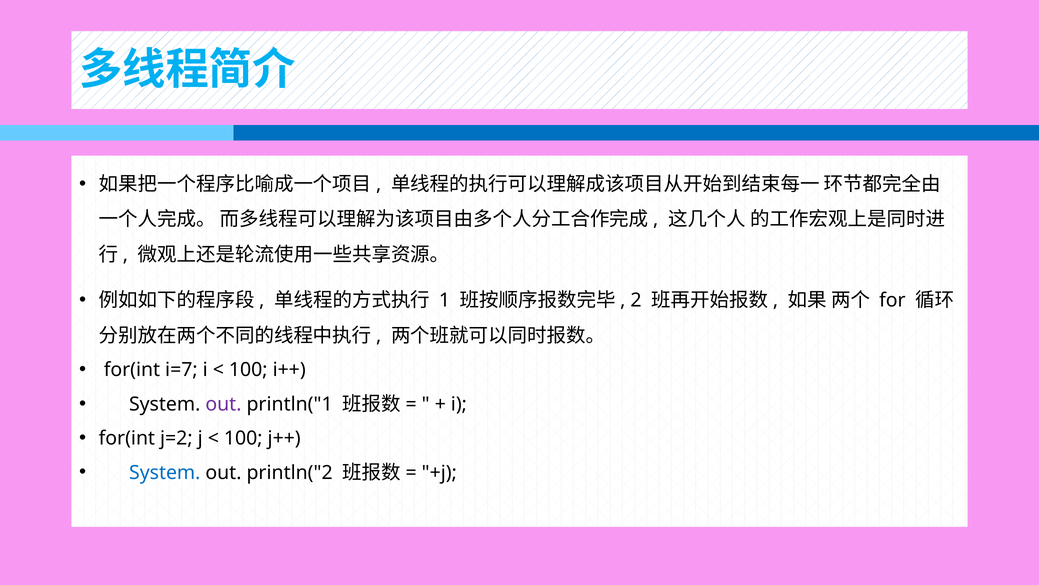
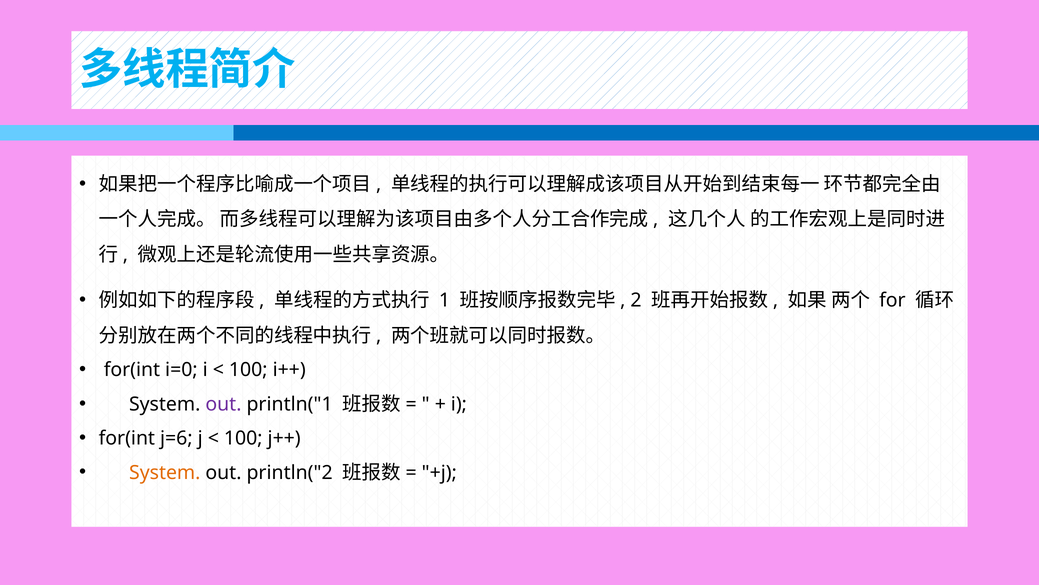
i=7: i=7 -> i=0
j=2: j=2 -> j=6
System at (165, 472) colour: blue -> orange
